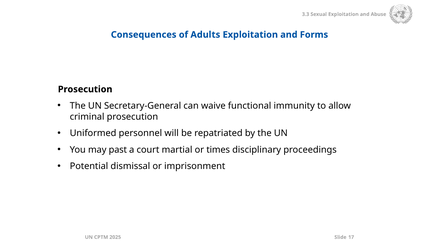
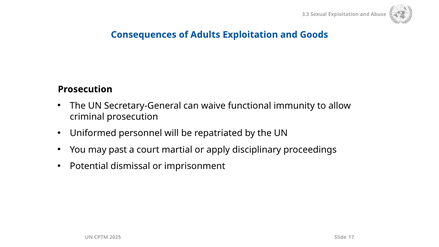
Forms: Forms -> Goods
times: times -> apply
